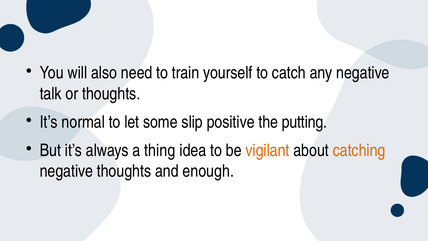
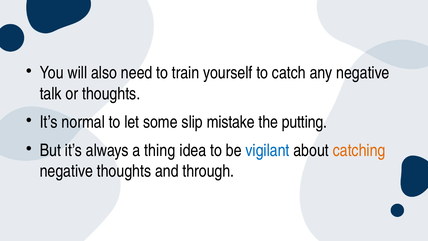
positive: positive -> mistake
vigilant colour: orange -> blue
enough: enough -> through
